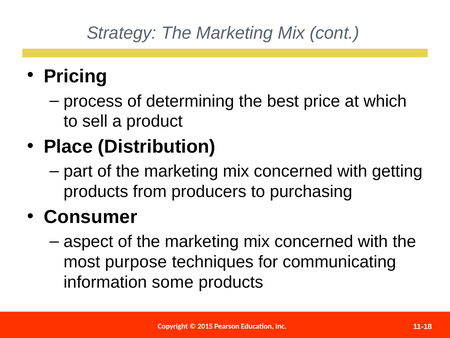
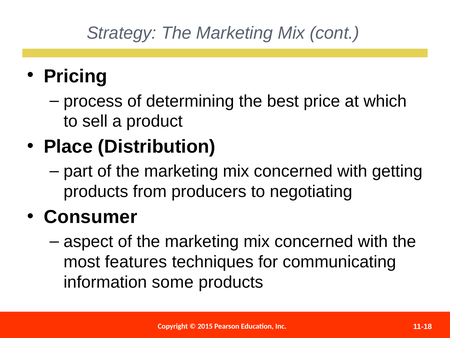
purchasing: purchasing -> negotiating
purpose: purpose -> features
